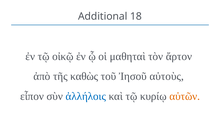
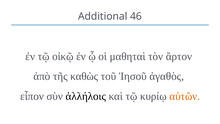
18: 18 -> 46
αὐτοὺς: αὐτοὺς -> ἀγαθὸς
ἀλλήλοις colour: blue -> black
